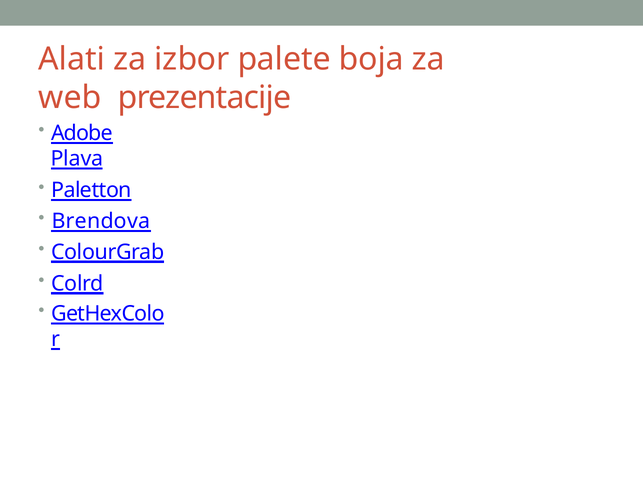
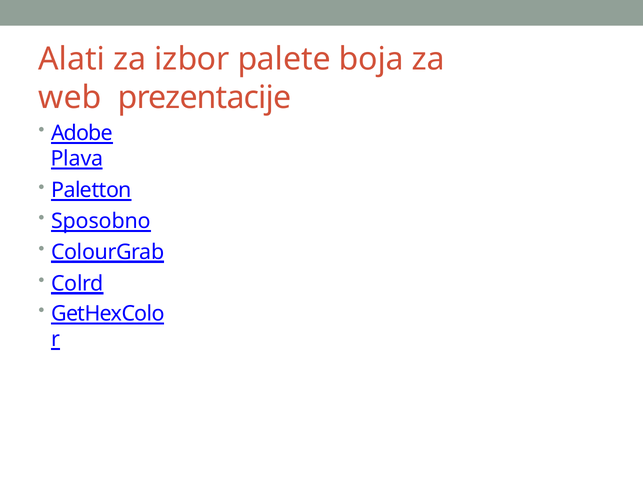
Brendova: Brendova -> Sposobno
